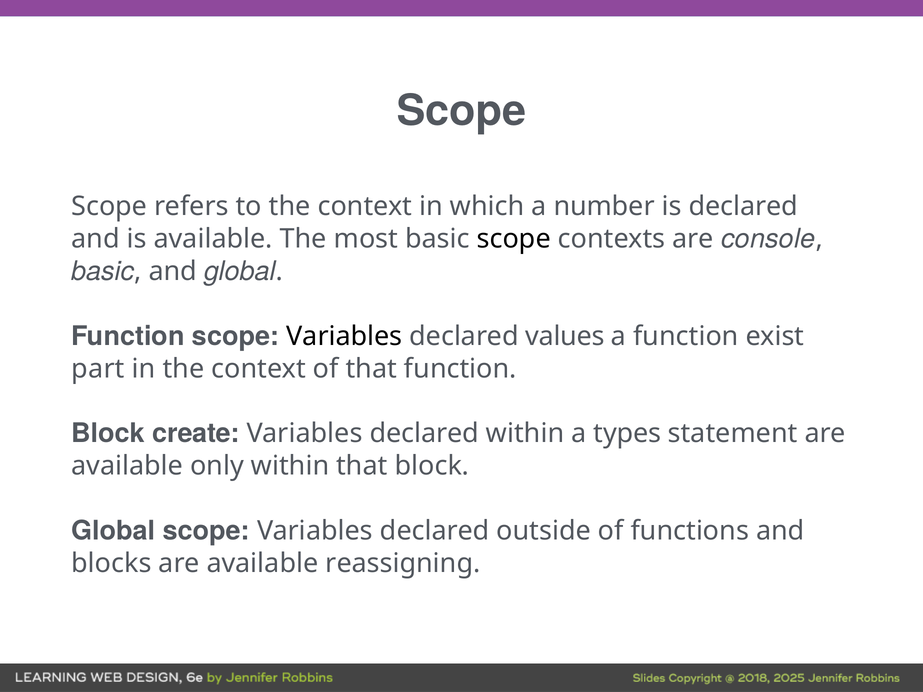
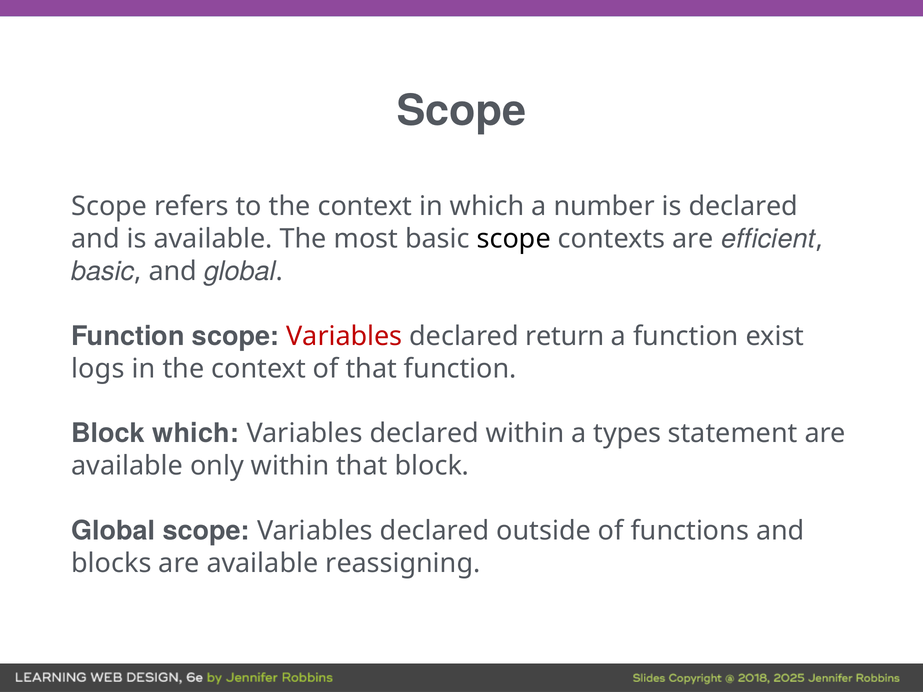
console: console -> efficient
Variables at (344, 336) colour: black -> red
values: values -> return
part: part -> logs
Block create: create -> which
